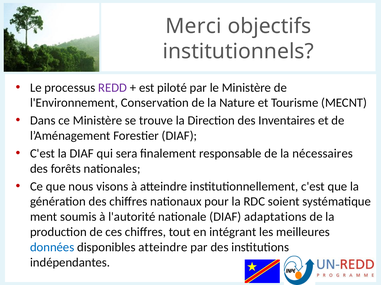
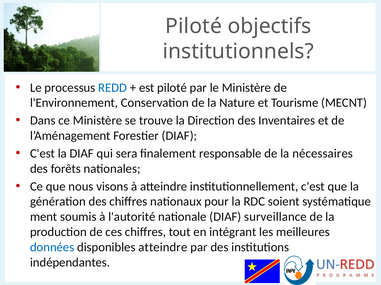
Merci at (193, 26): Merci -> Piloté
REDD colour: purple -> blue
adaptations: adaptations -> surveillance
